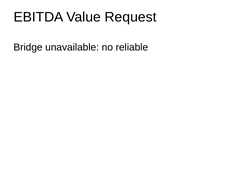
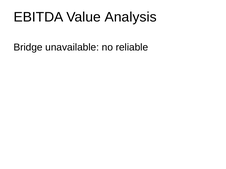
Request: Request -> Analysis
